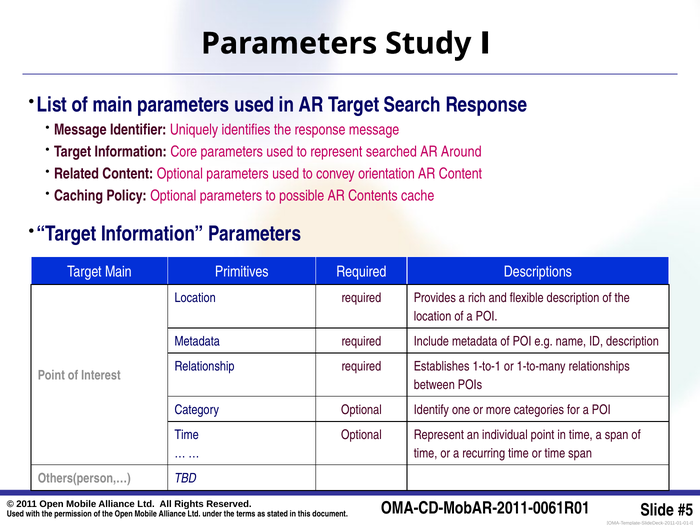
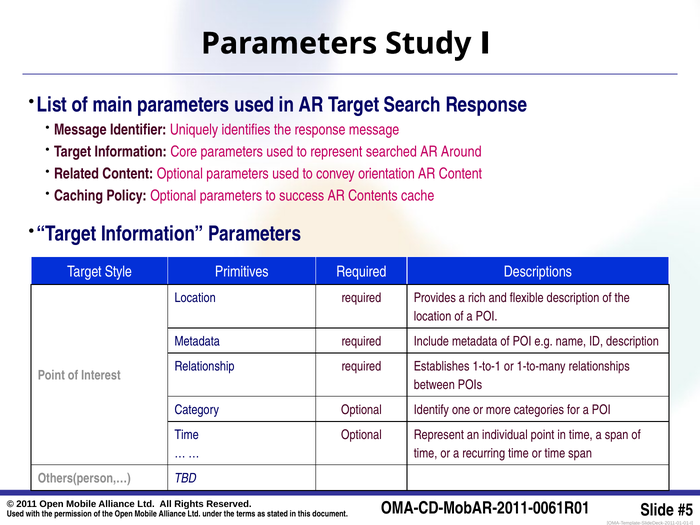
possible: possible -> success
Target Main: Main -> Style
